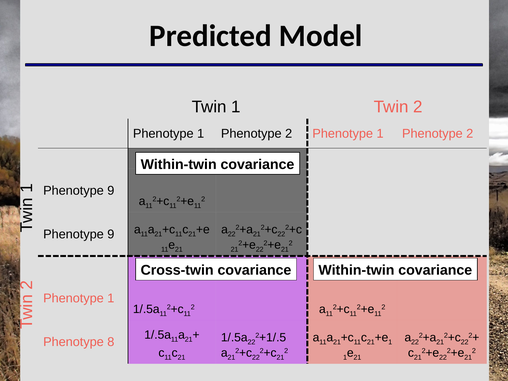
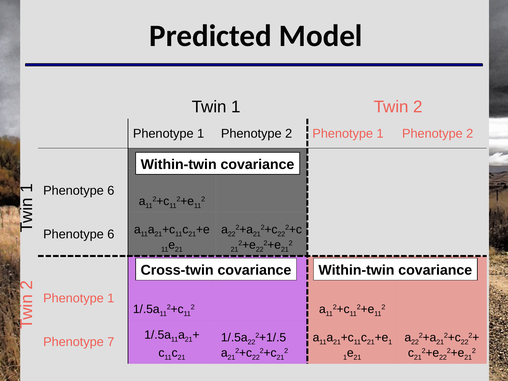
9 at (111, 191): 9 -> 6
9 at (111, 234): 9 -> 6
8: 8 -> 7
